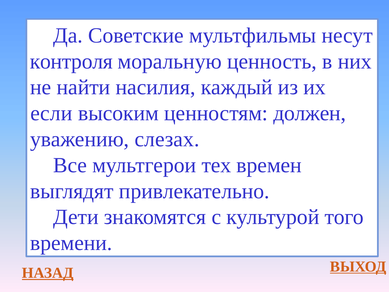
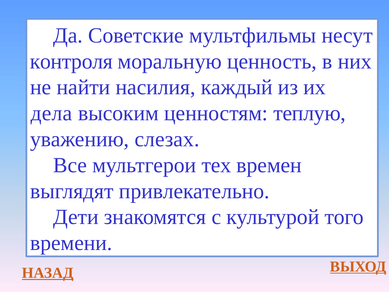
если: если -> дела
должен: должен -> теплую
